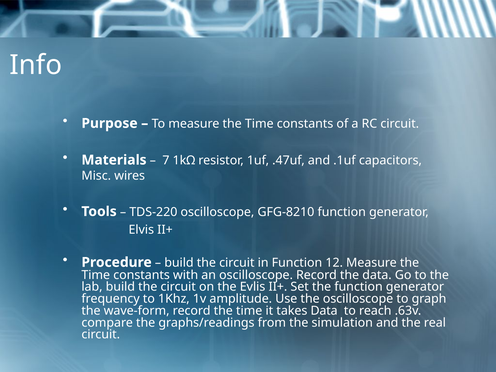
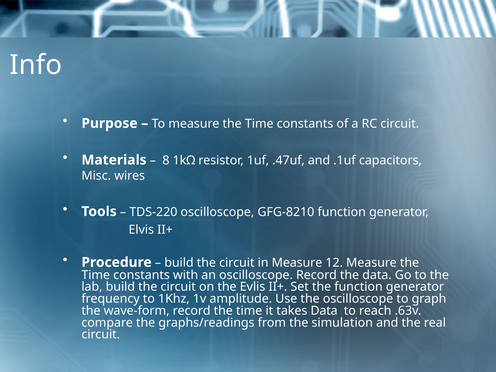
7: 7 -> 8
in Function: Function -> Measure
